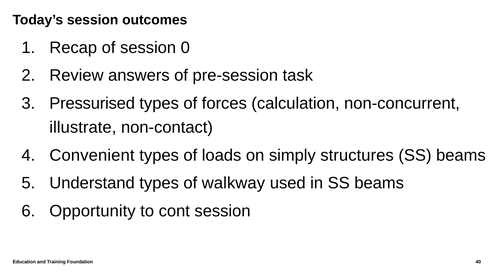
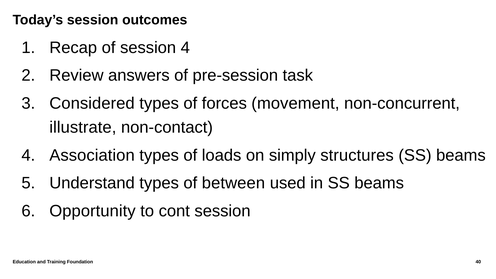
session 0: 0 -> 4
Pressurised: Pressurised -> Considered
calculation: calculation -> movement
Convenient: Convenient -> Association
walkway: walkway -> between
